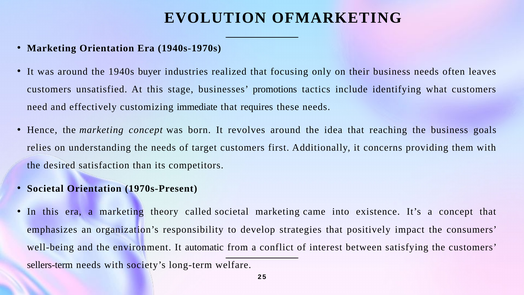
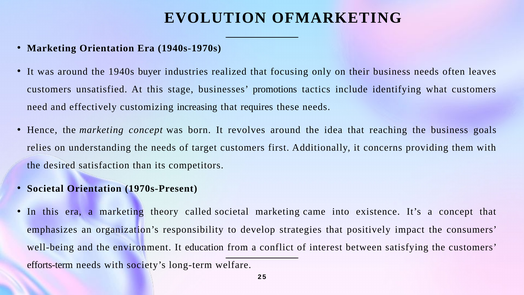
immediate: immediate -> increasing
automatic: automatic -> education
sellers-term: sellers-term -> efforts-term
